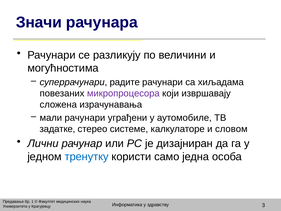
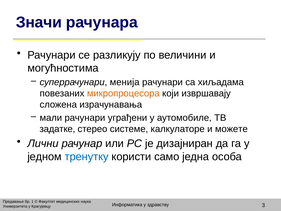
радите: радите -> менија
микропроцесора colour: purple -> orange
словом: словом -> можете
